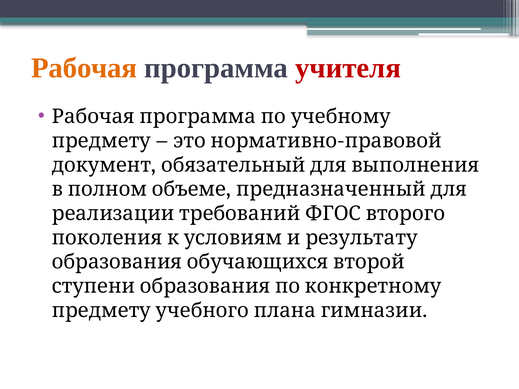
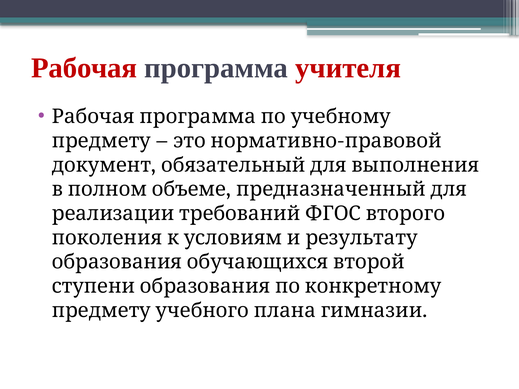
Рабочая colour: orange -> red
